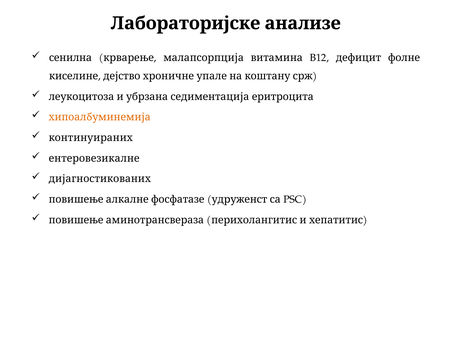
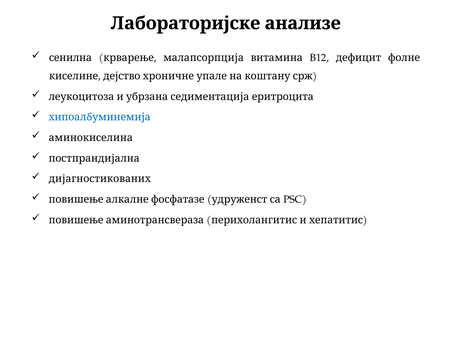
хипоалбуминемија colour: orange -> blue
континуираних: континуираних -> аминокиселина
ентеровезикалне: ентеровезикалне -> постпрандијална
